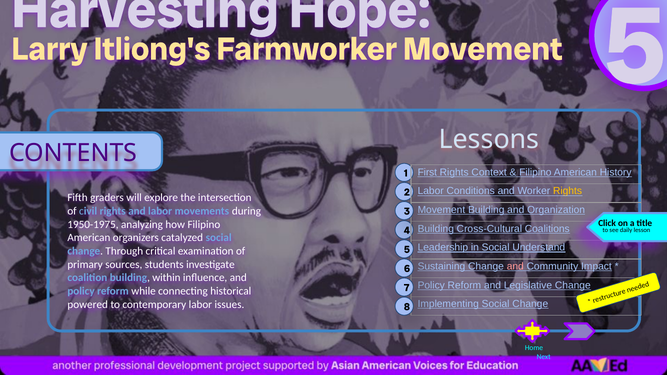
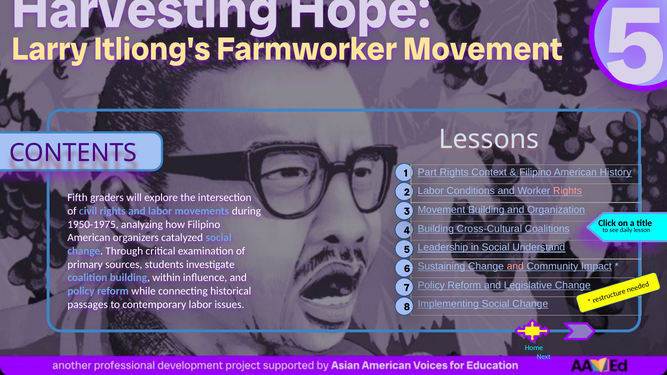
First: First -> Part
Rights at (568, 191) colour: yellow -> pink
powered: powered -> passages
